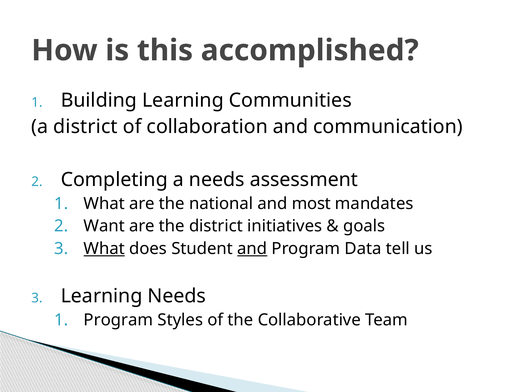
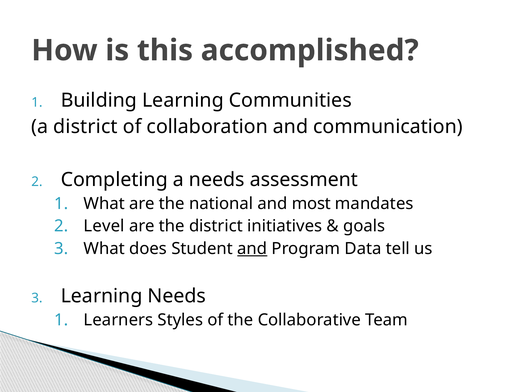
Want: Want -> Level
What at (104, 249) underline: present -> none
Program at (118, 320): Program -> Learners
